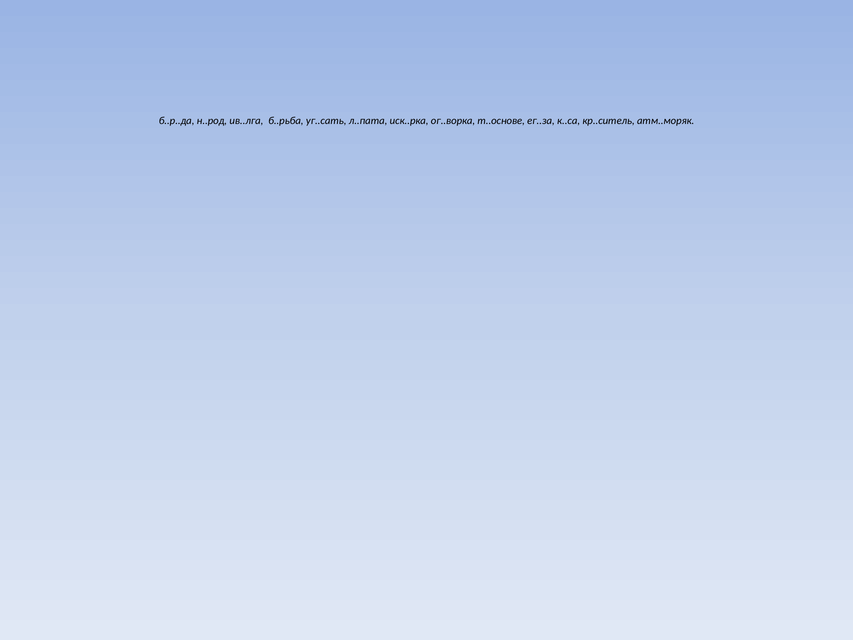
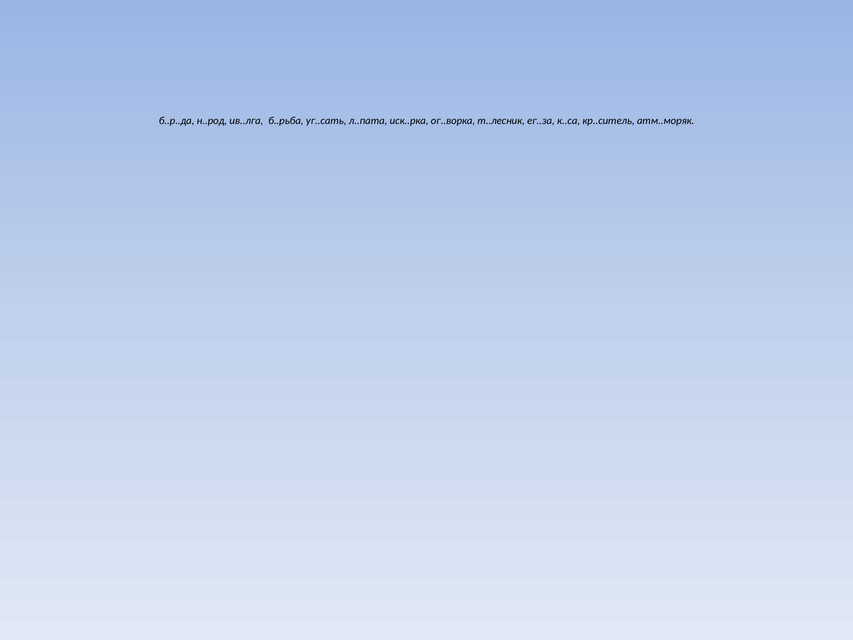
т..основе: т..основе -> т..лесник
